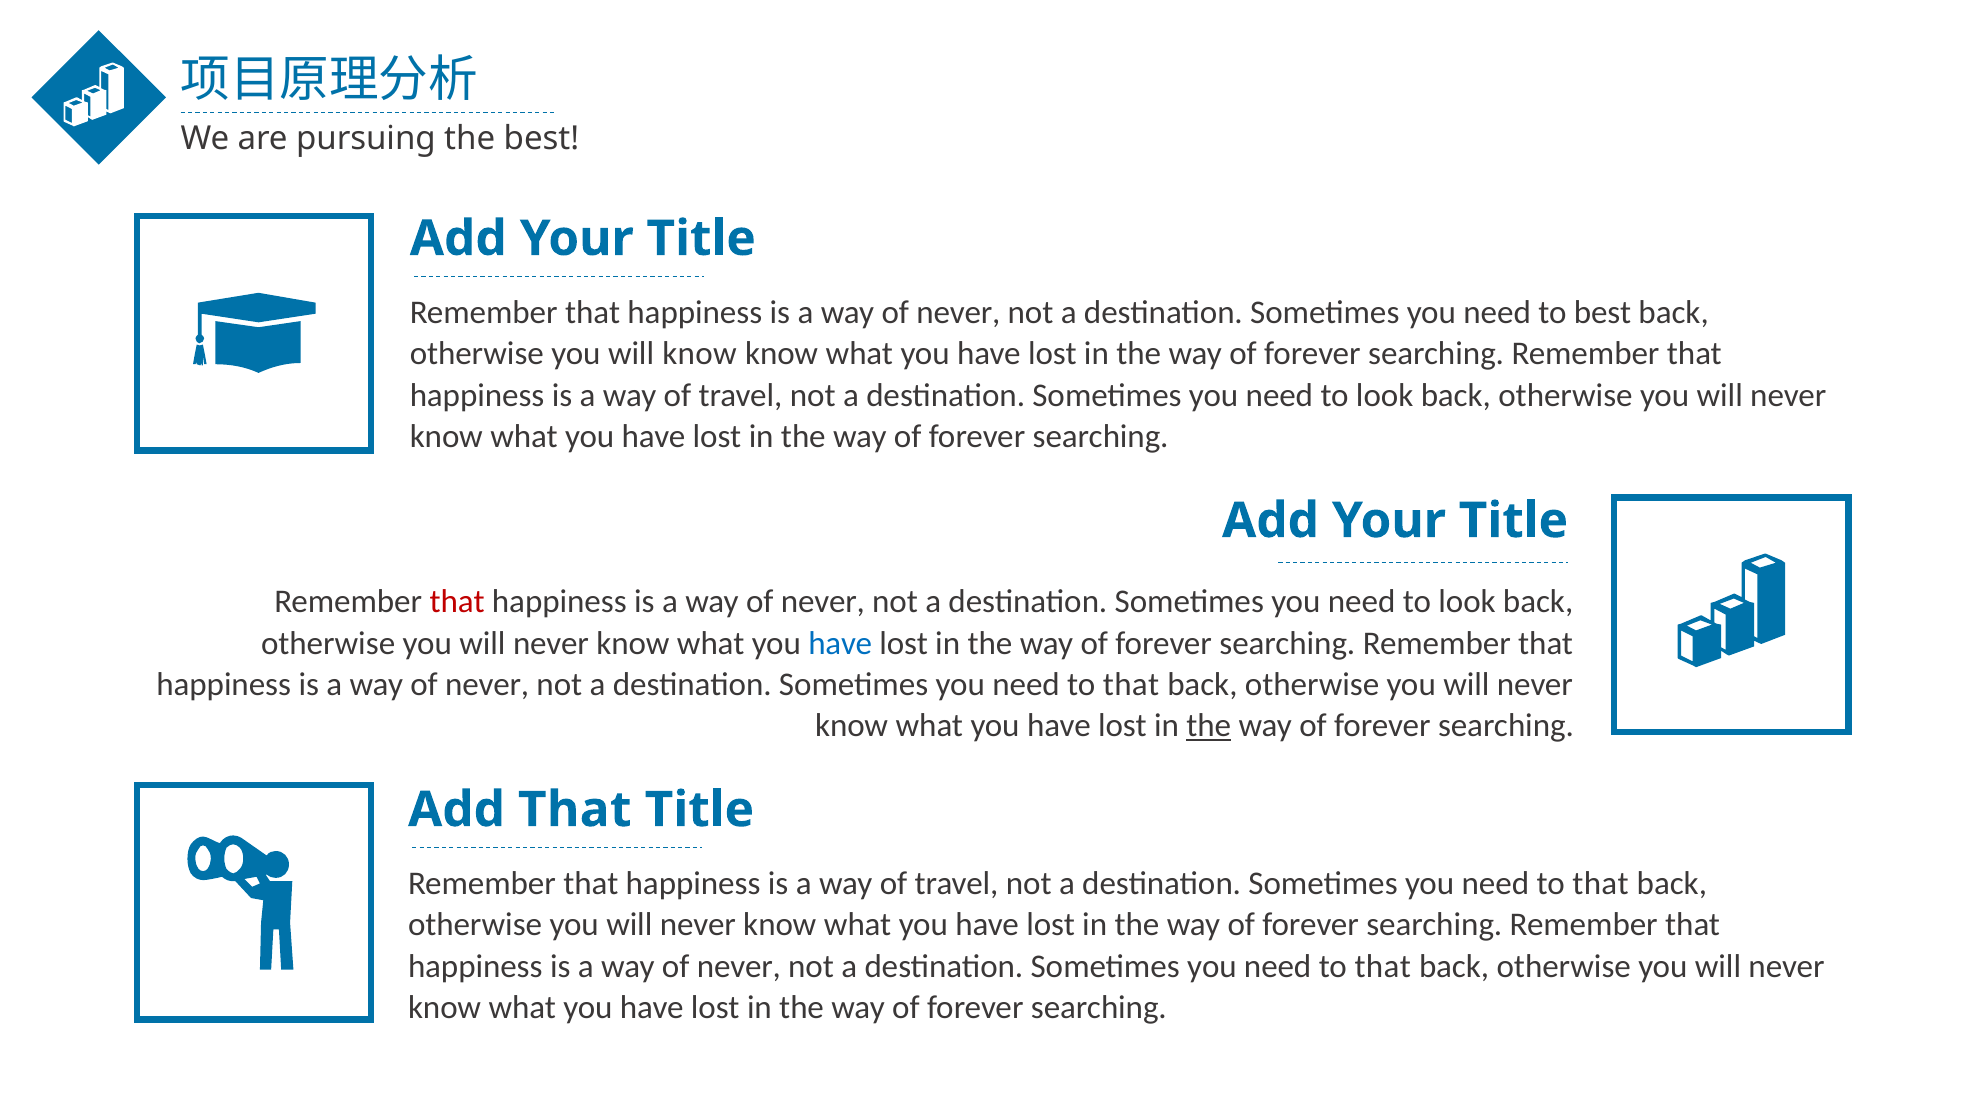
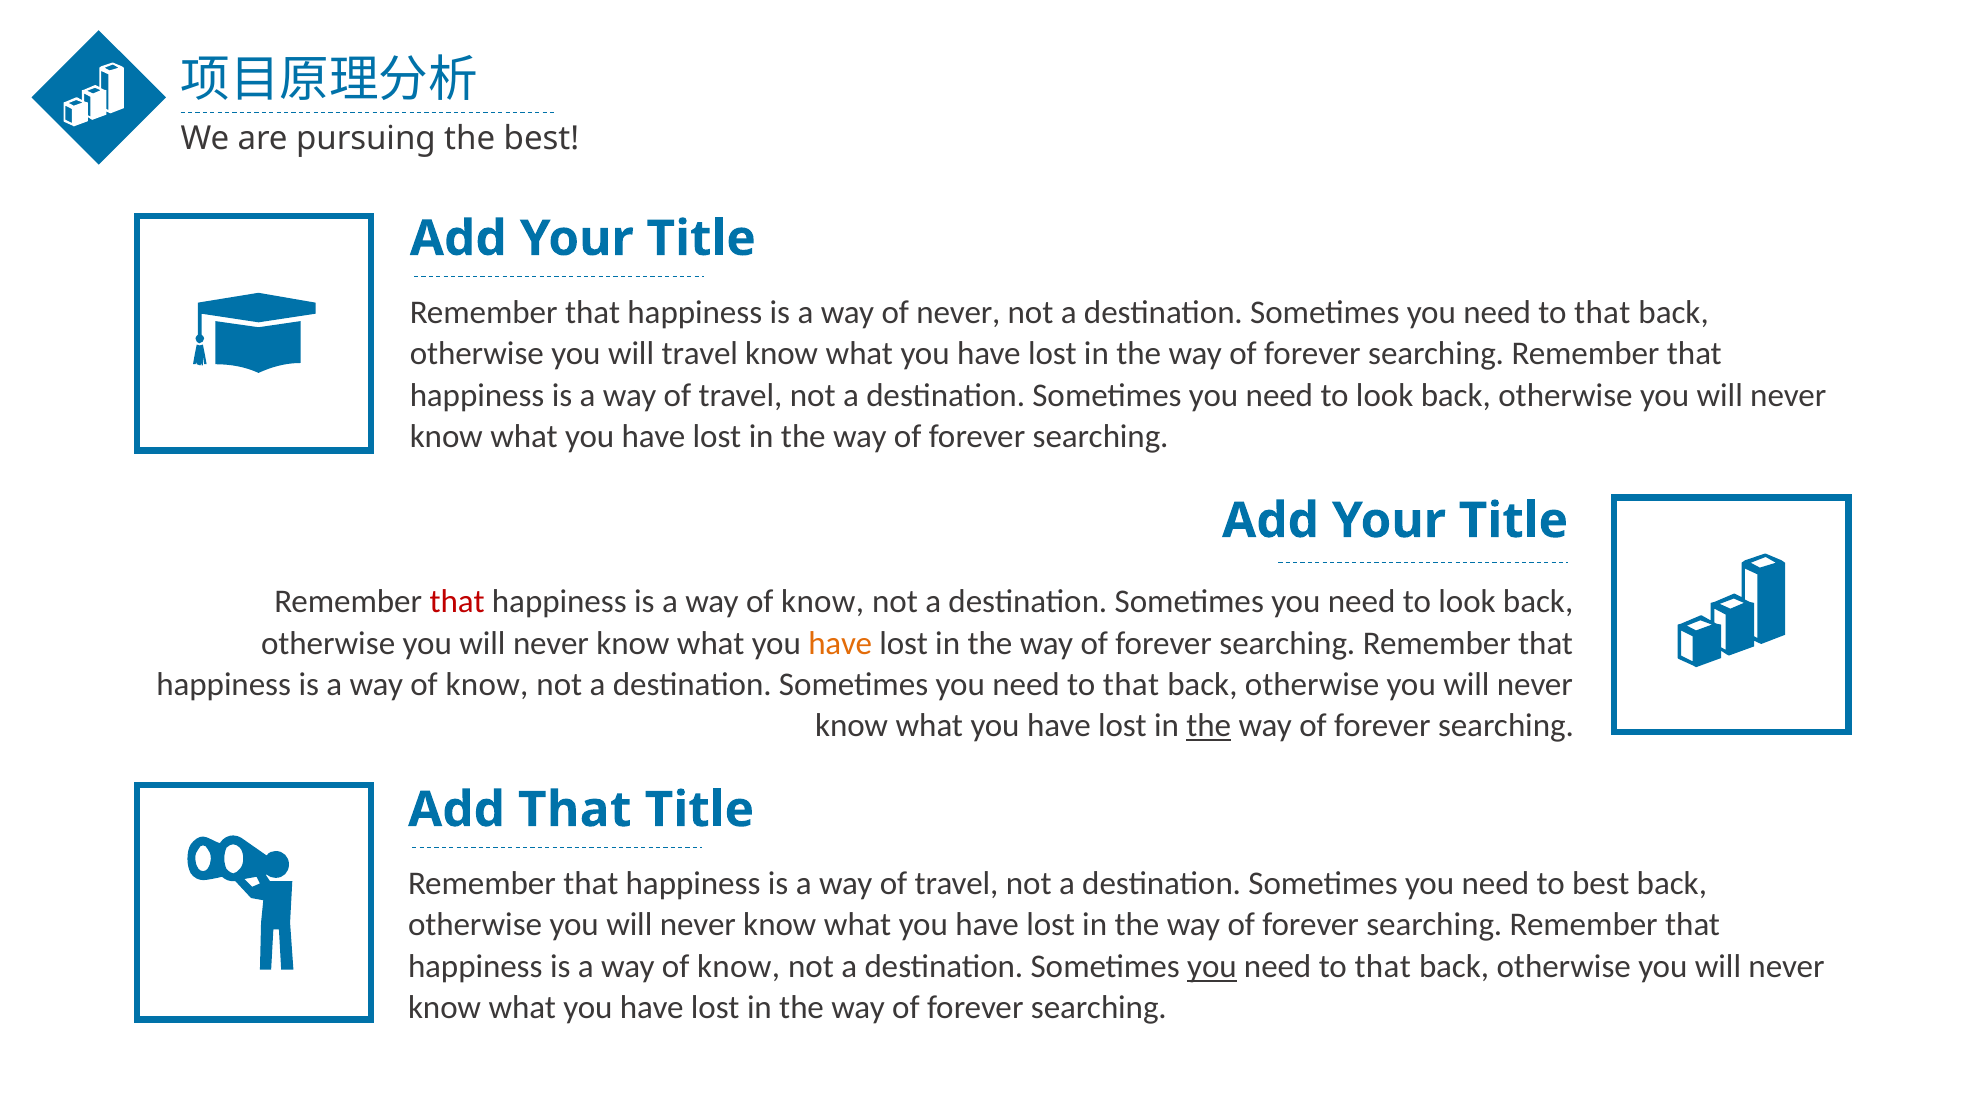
best at (1603, 313): best -> that
will know: know -> travel
never at (823, 602): never -> know
have at (840, 643) colour: blue -> orange
never at (487, 685): never -> know
that at (1601, 884): that -> best
never at (739, 967): never -> know
you at (1212, 967) underline: none -> present
